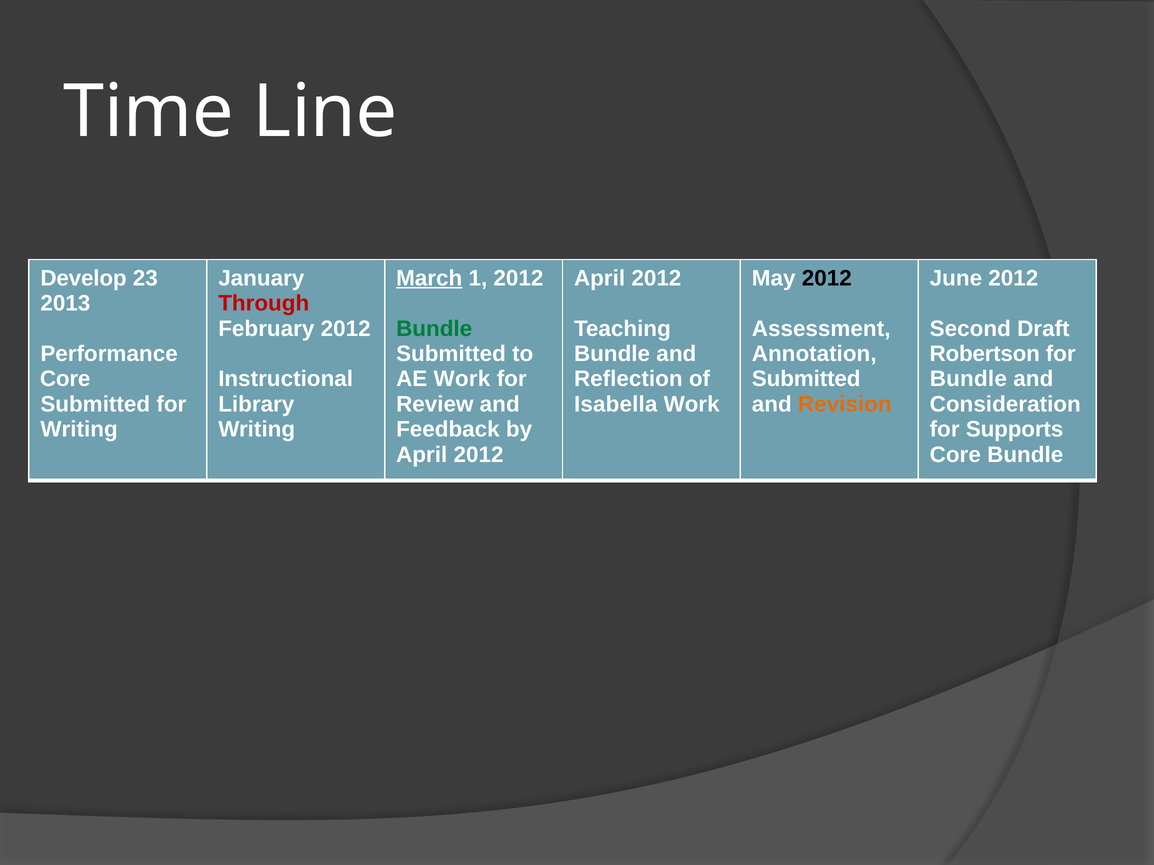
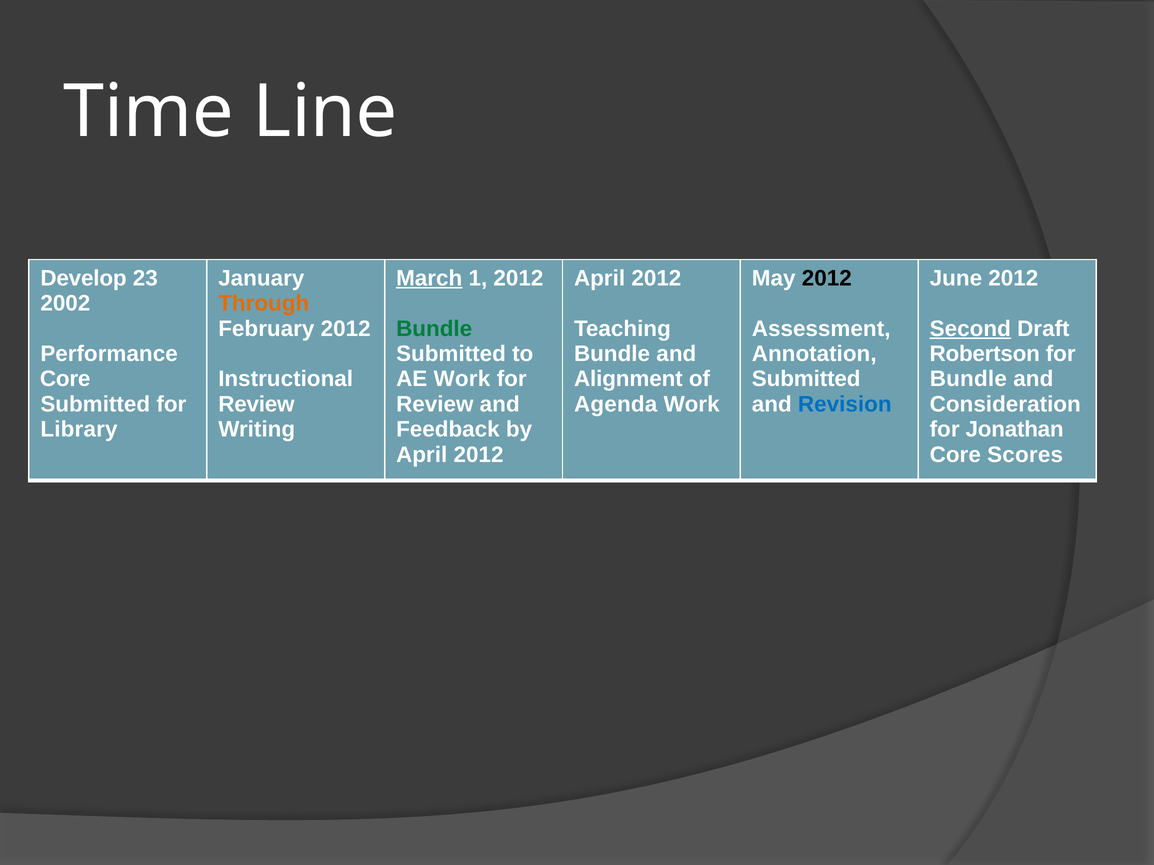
2013: 2013 -> 2002
Through colour: red -> orange
Second underline: none -> present
Reflection: Reflection -> Alignment
Library at (256, 404): Library -> Review
Isabella: Isabella -> Agenda
Revision colour: orange -> blue
Writing at (79, 430): Writing -> Library
Supports: Supports -> Jonathan
Core Bundle: Bundle -> Scores
